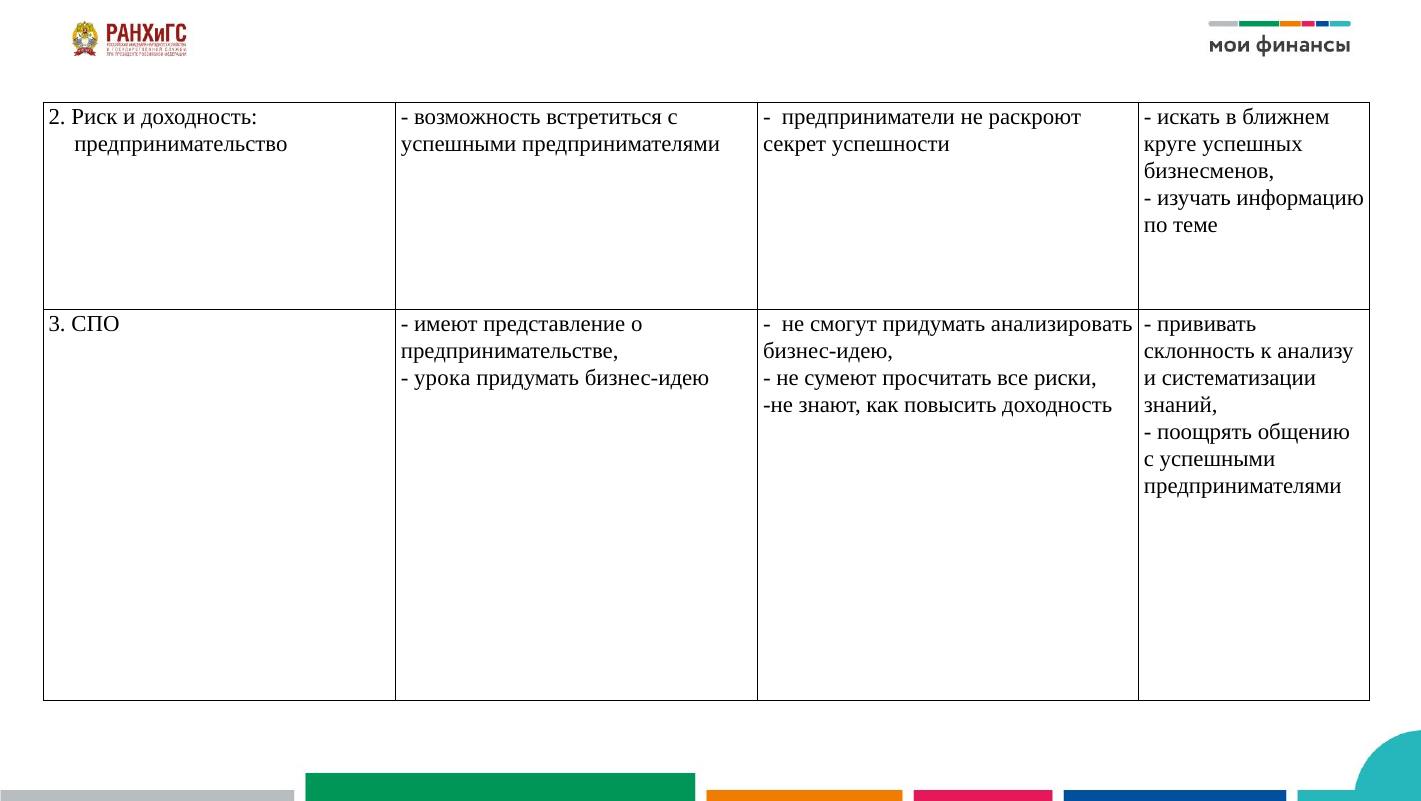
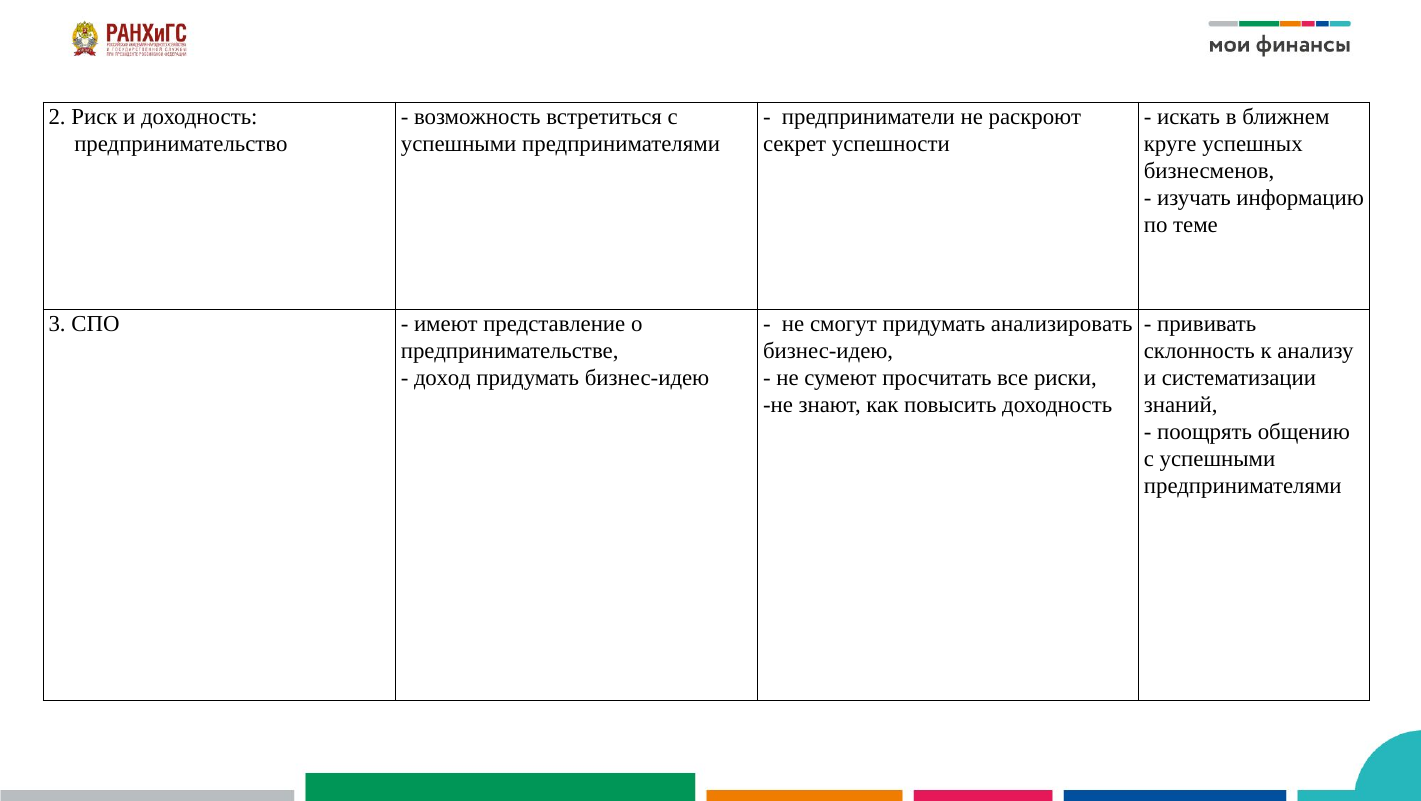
урока: урока -> доход
